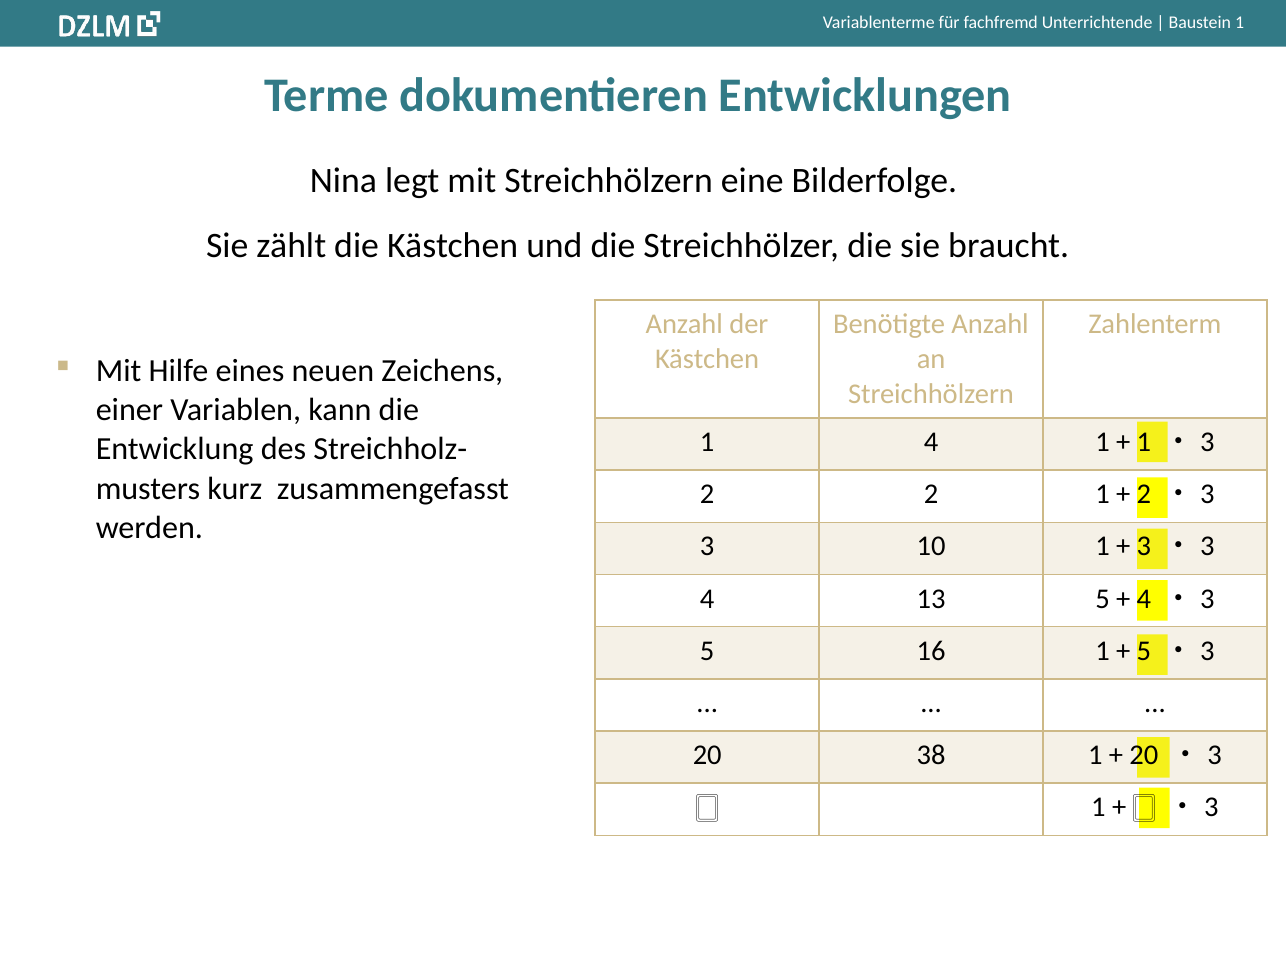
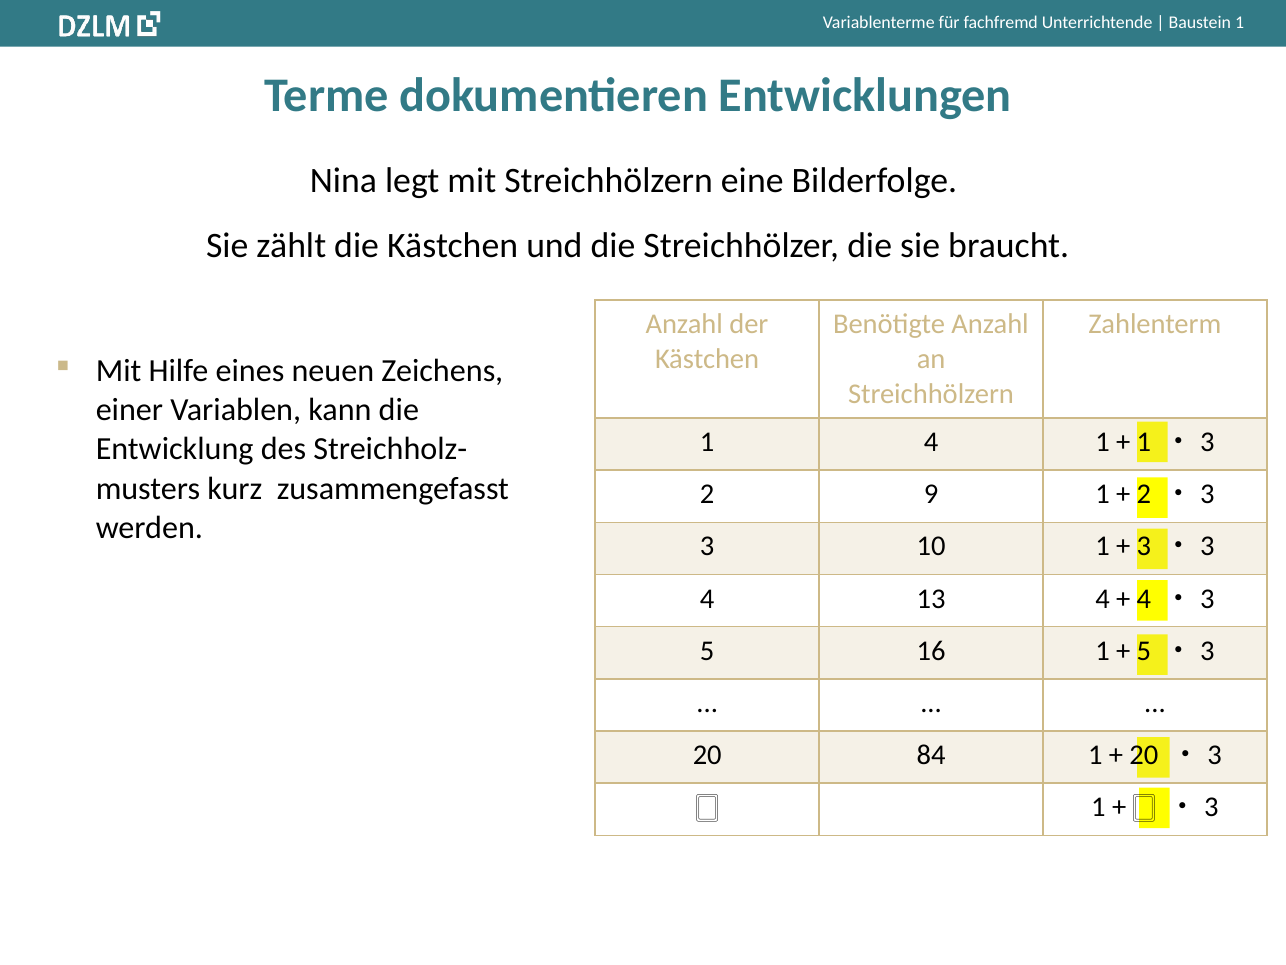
2 2: 2 -> 9
13 5: 5 -> 4
38: 38 -> 84
